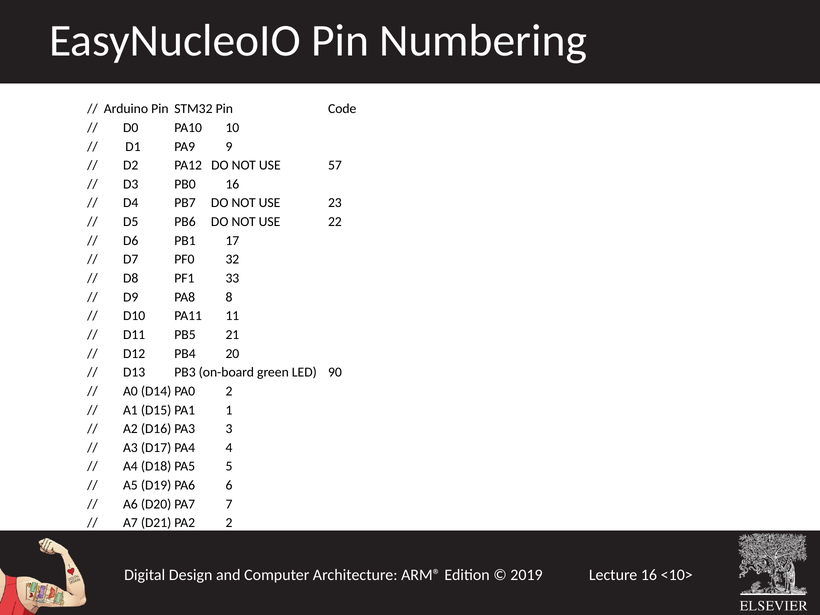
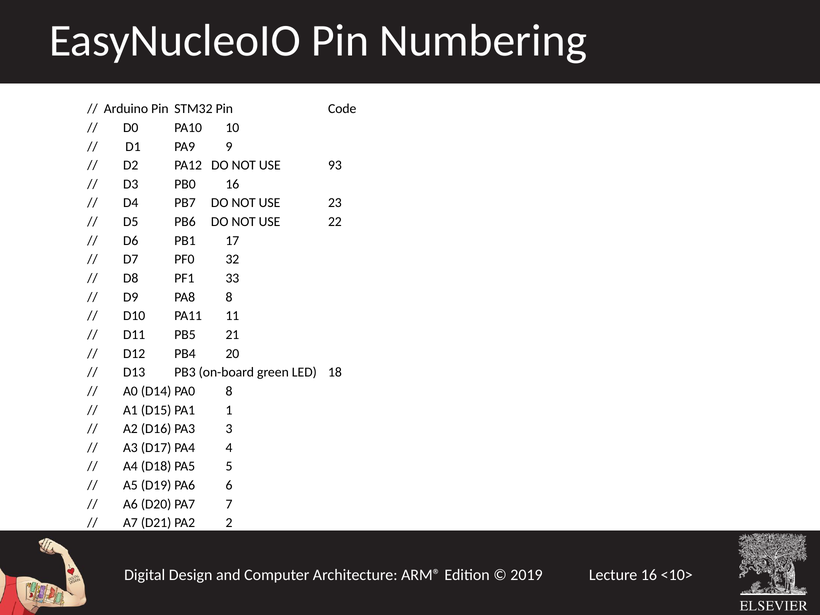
57: 57 -> 93
90: 90 -> 18
2 at (229, 391): 2 -> 8
